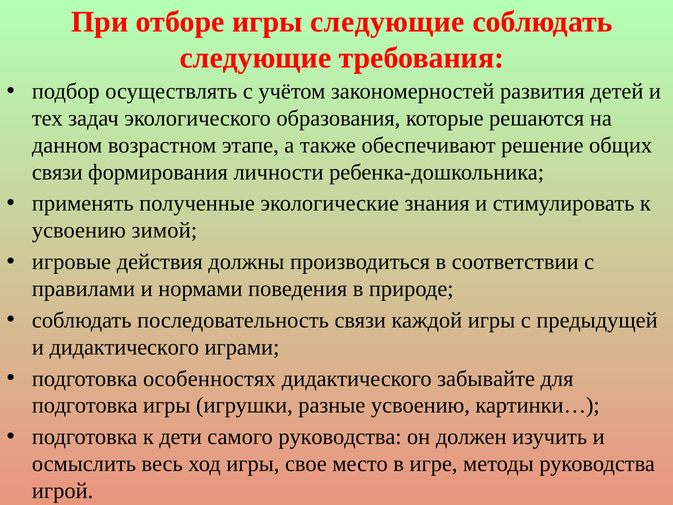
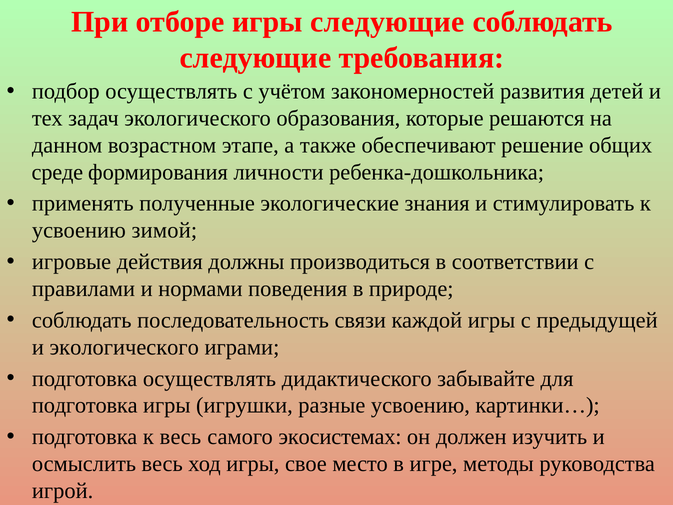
связи at (57, 172): связи -> среде
и дидактического: дидактического -> экологического
подготовка особенностях: особенностях -> осуществлять
к дети: дети -> весь
самого руководства: руководства -> экосистемах
